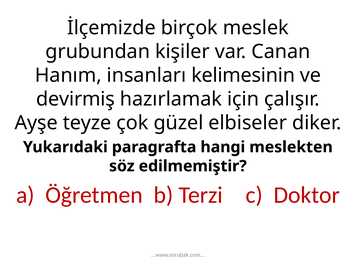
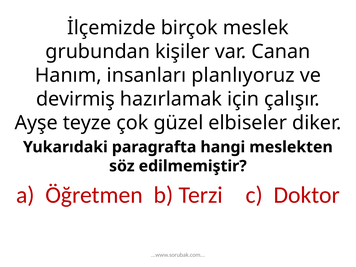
kelimesinin: kelimesinin -> planlıyoruz
